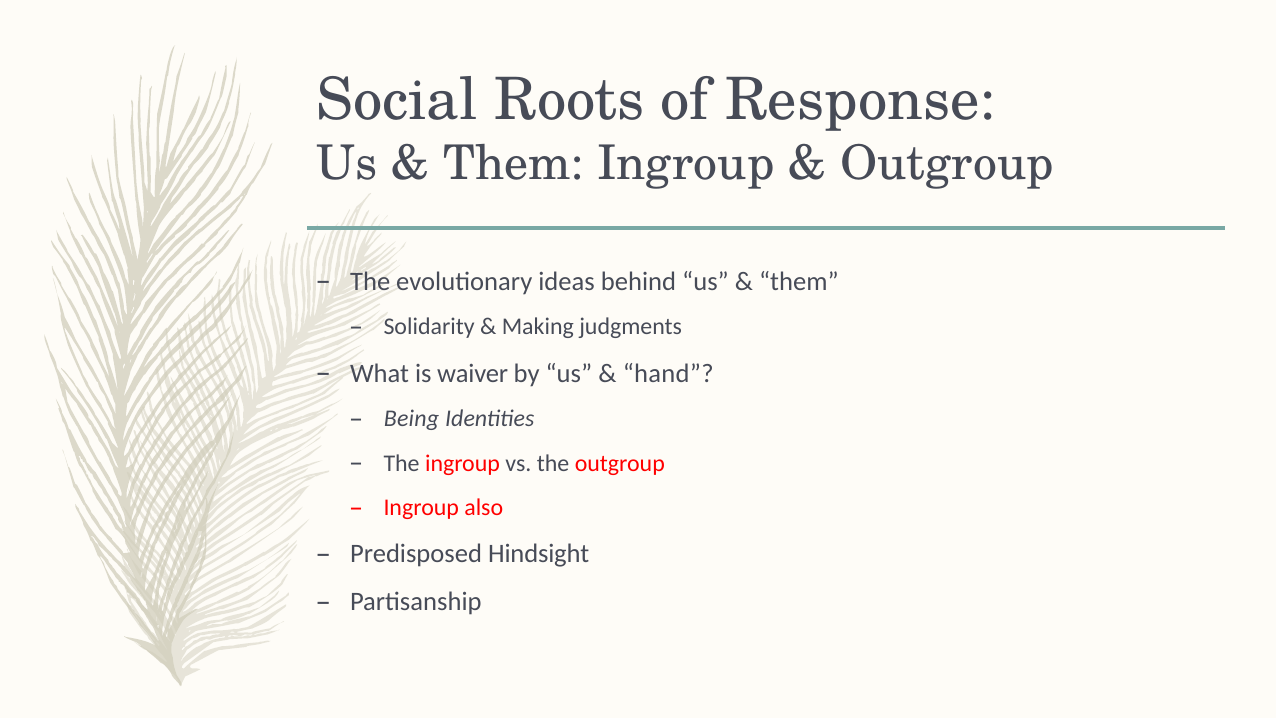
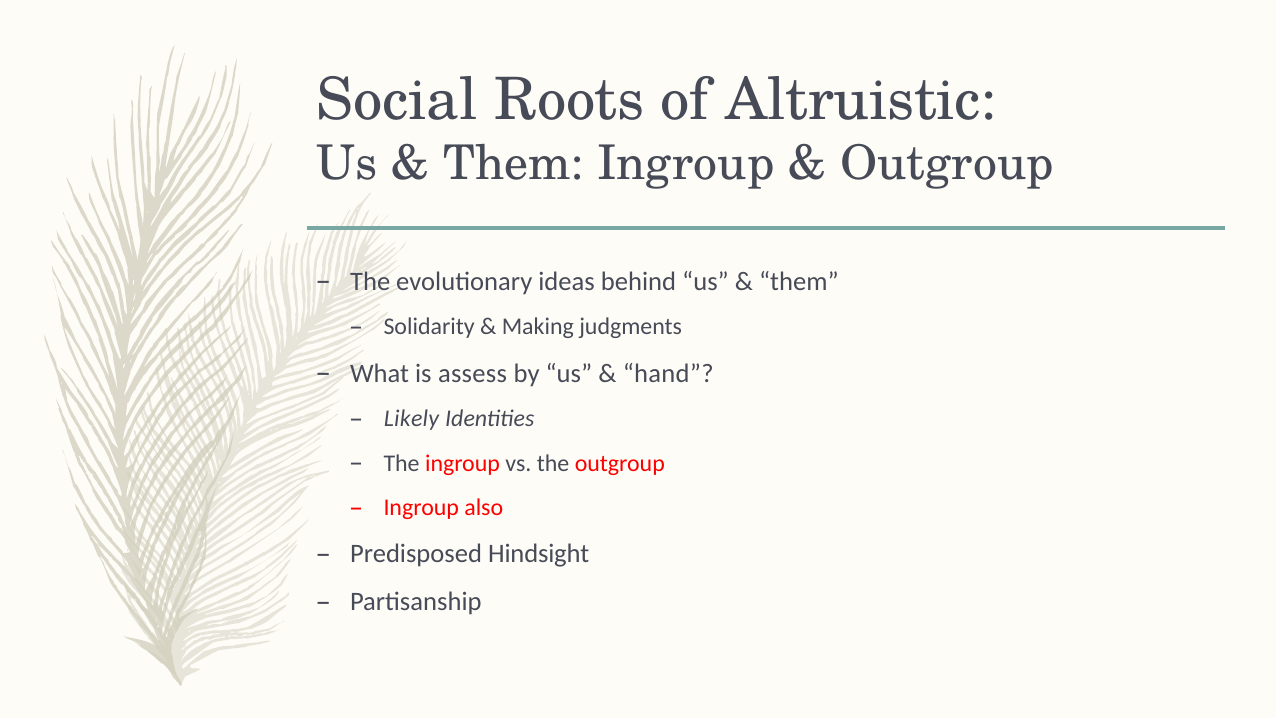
Response: Response -> Altruistic
waiver: waiver -> assess
Being: Being -> Likely
